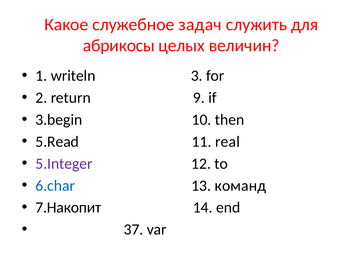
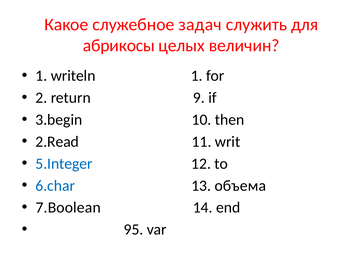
writeln 3: 3 -> 1
5.Read: 5.Read -> 2.Read
real: real -> writ
5.Integer colour: purple -> blue
команд: команд -> объема
7.Накопит: 7.Накопит -> 7.Boolean
37: 37 -> 95
